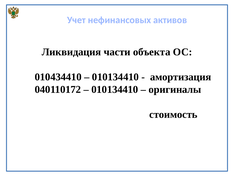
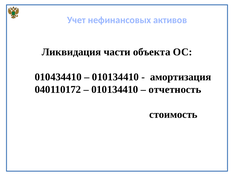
оригиналы: оригиналы -> отчетность
